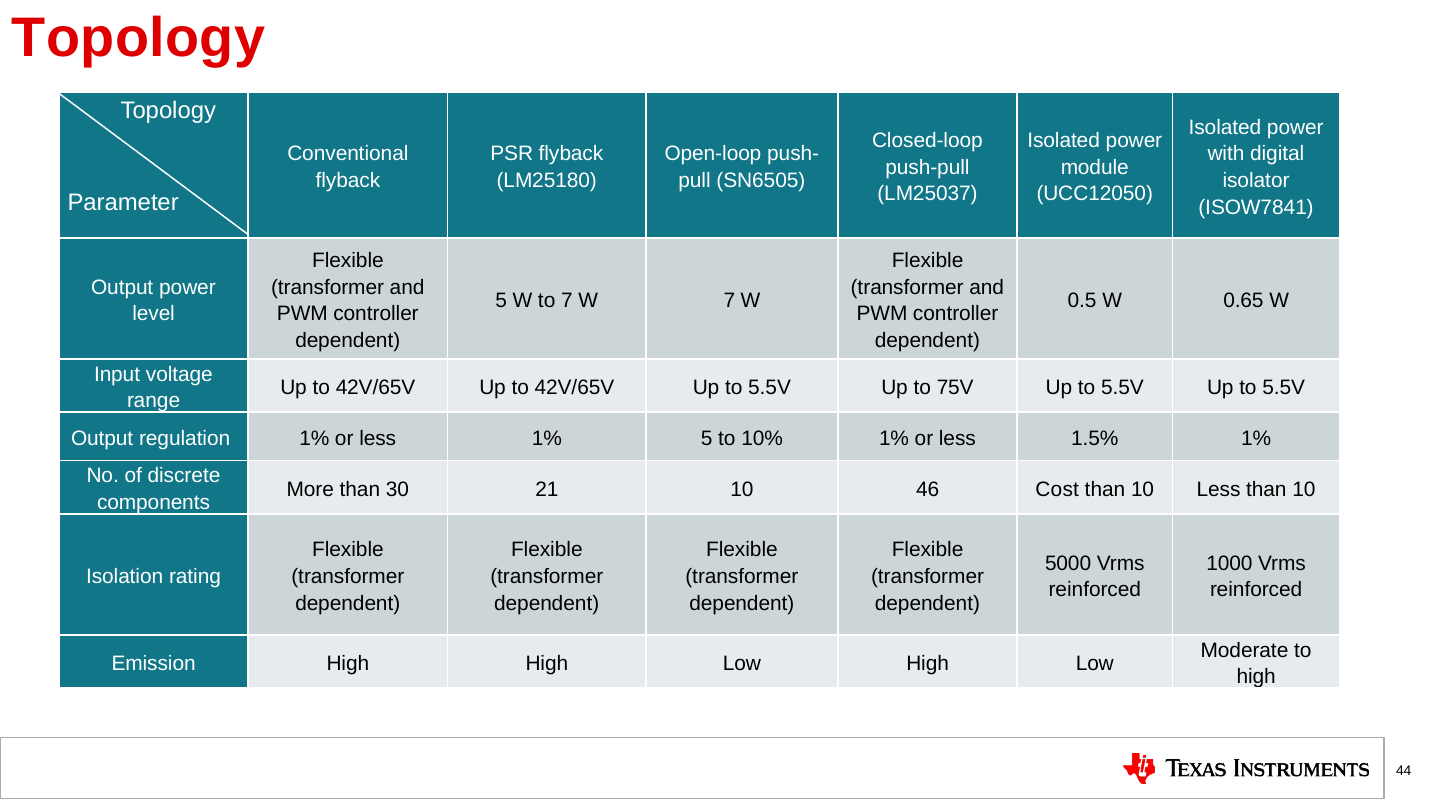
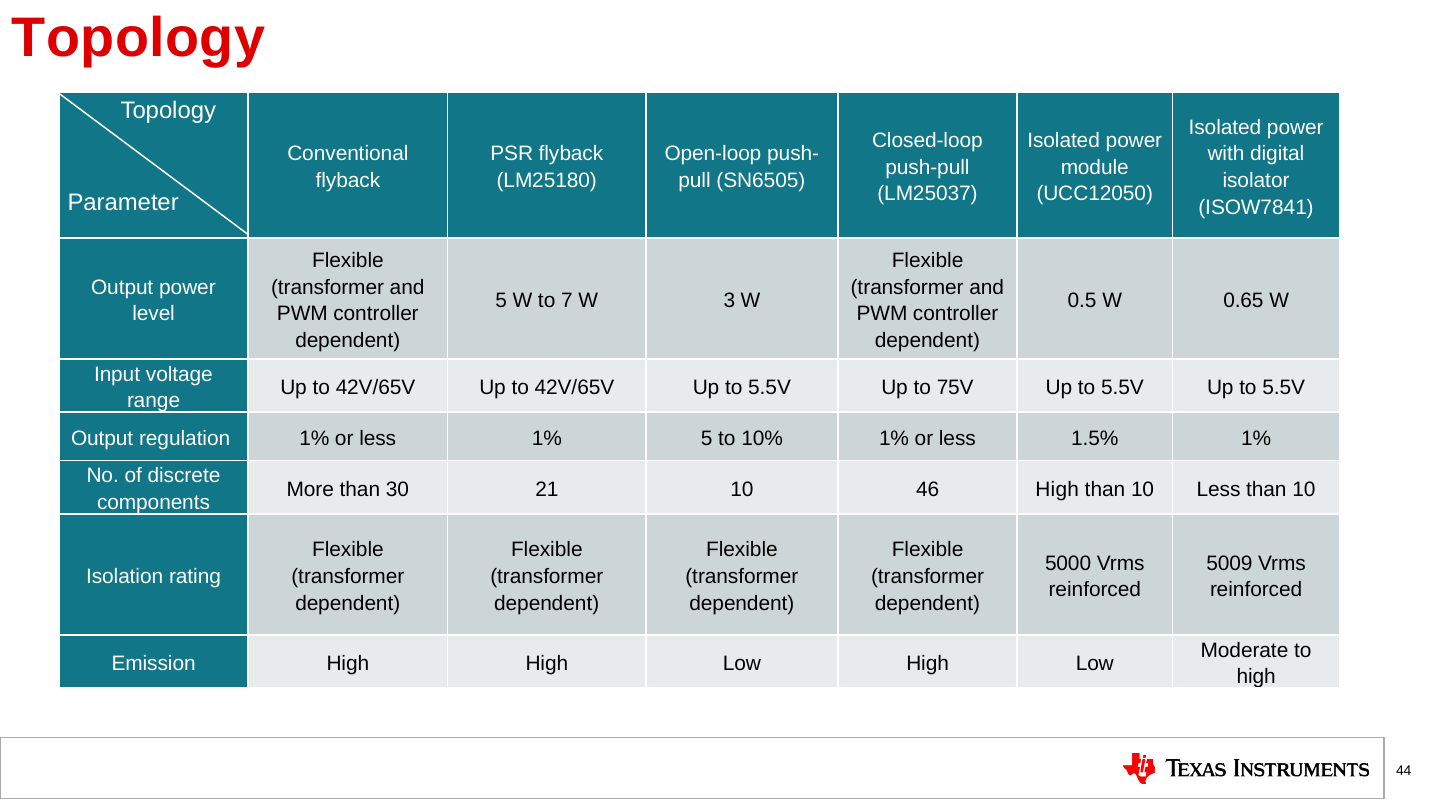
W 7: 7 -> 3
46 Cost: Cost -> High
1000: 1000 -> 5009
